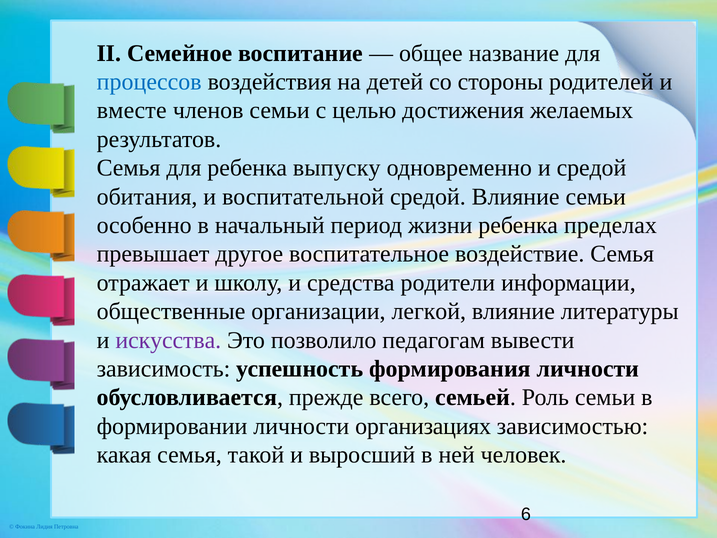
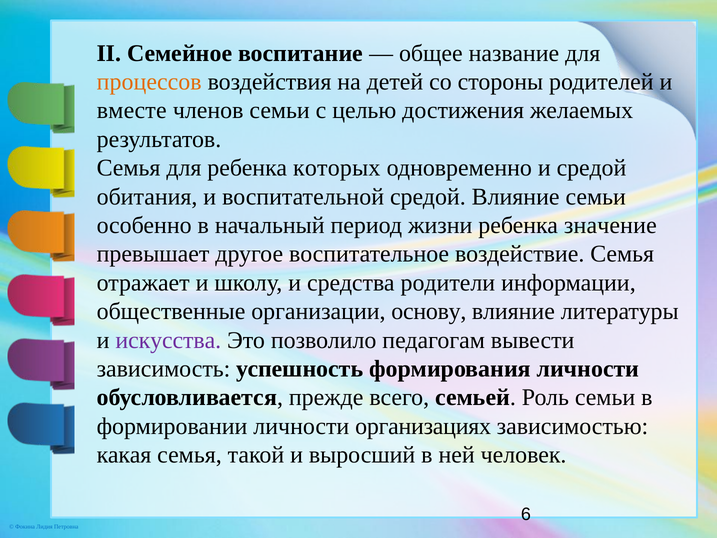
процессов colour: blue -> orange
выпуску: выпуску -> которых
пределах: пределах -> значение
легкой: легкой -> основу
